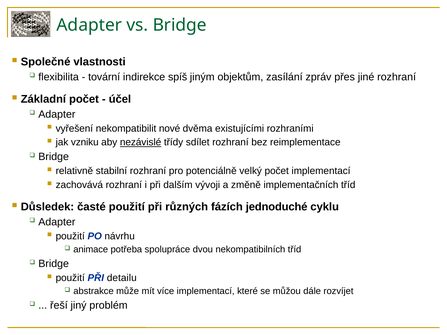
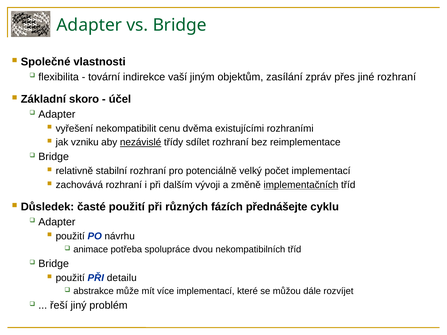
spíš: spíš -> vaší
Základní počet: počet -> skoro
nové: nové -> cenu
implementačních underline: none -> present
jednoduché: jednoduché -> přednášejte
